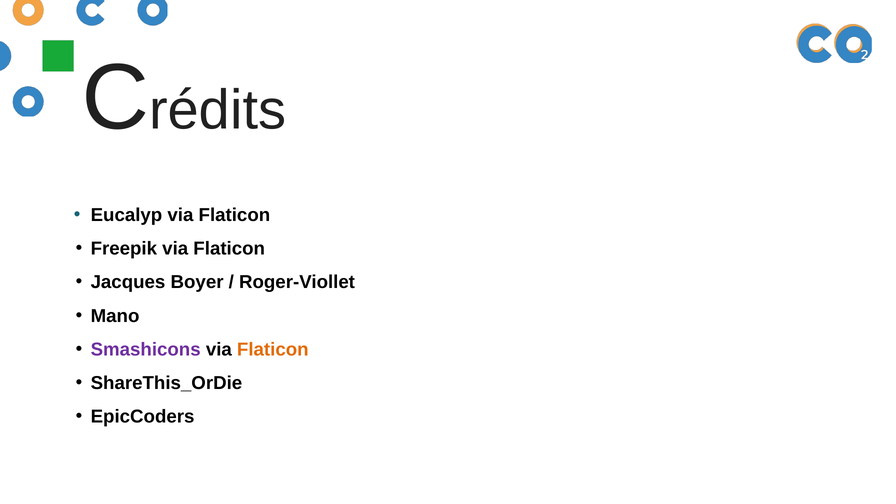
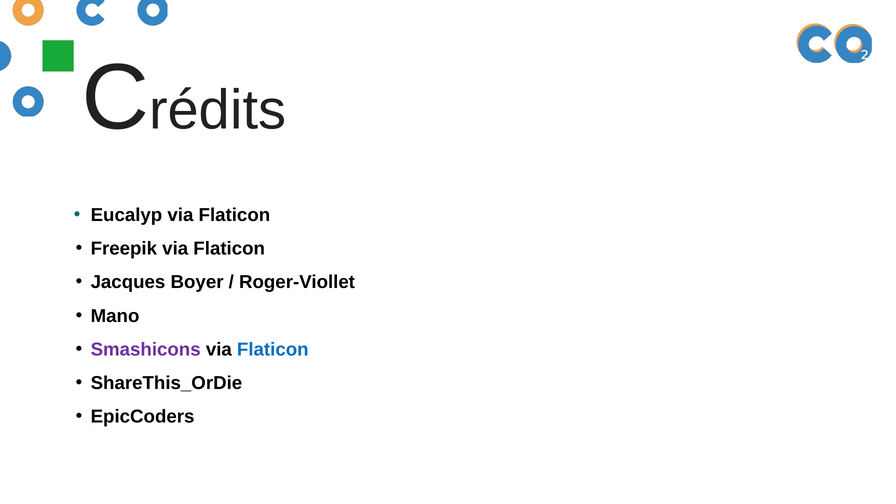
Flaticon at (273, 350) colour: orange -> blue
